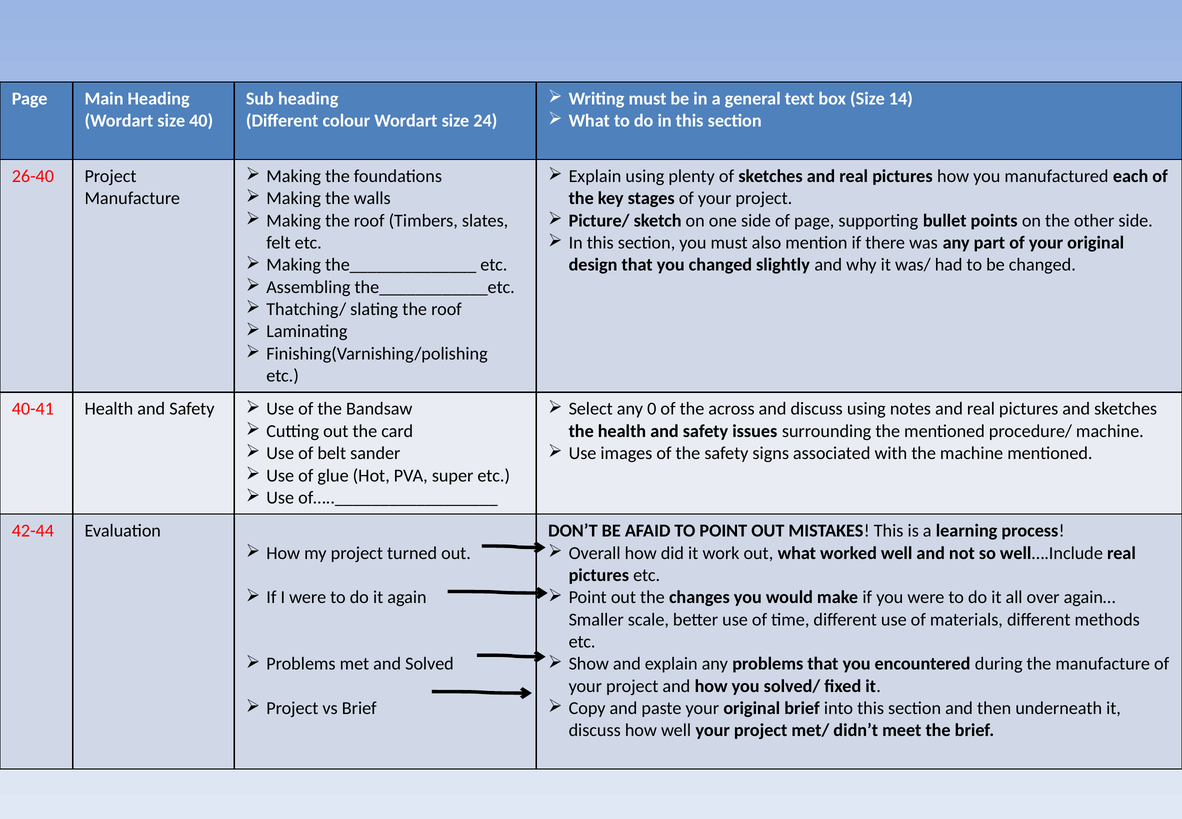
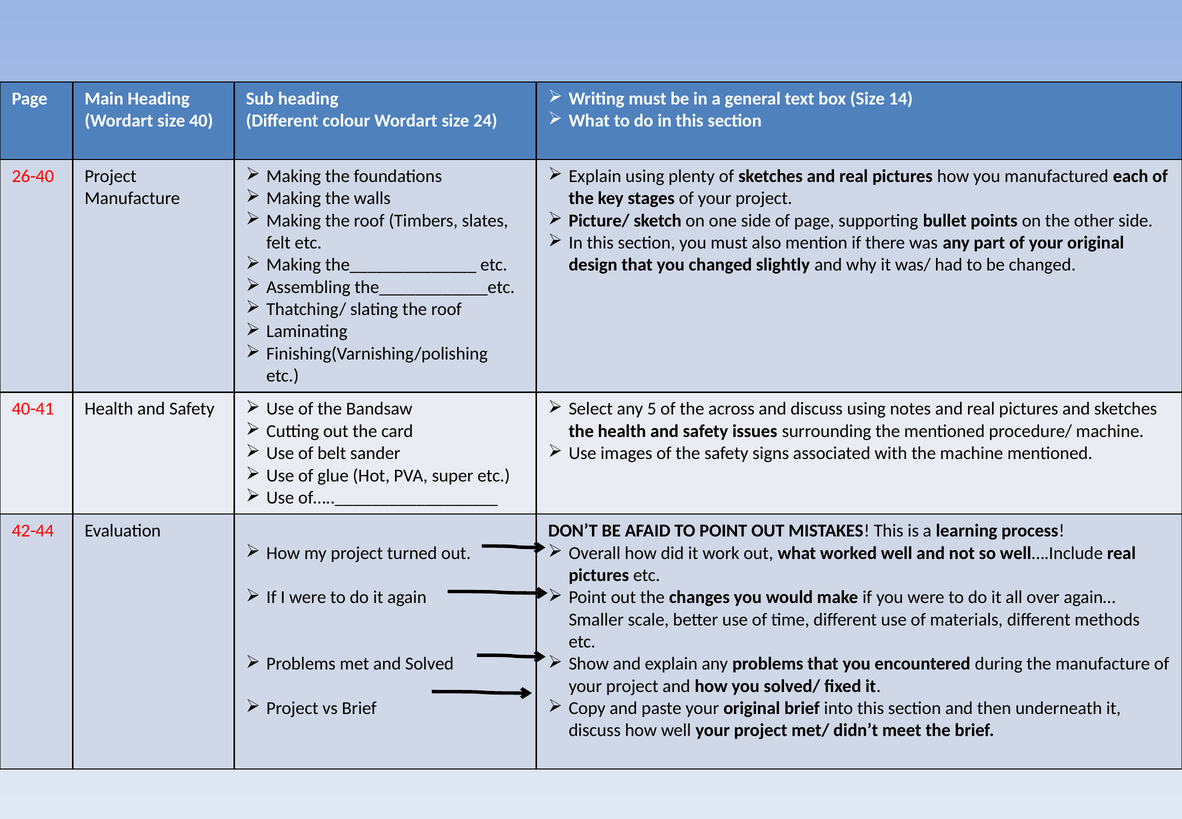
0: 0 -> 5
